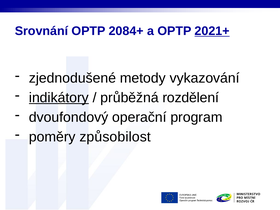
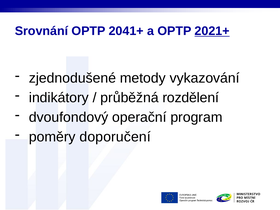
2084+: 2084+ -> 2041+
indikátory underline: present -> none
způsobilost: způsobilost -> doporučení
